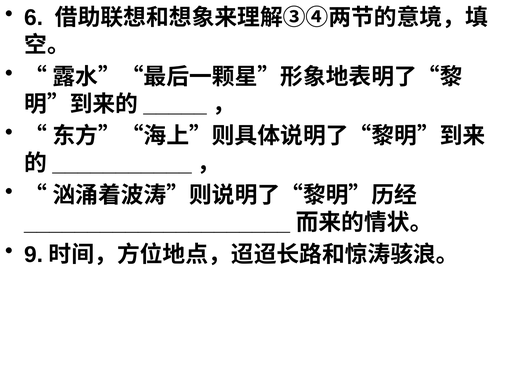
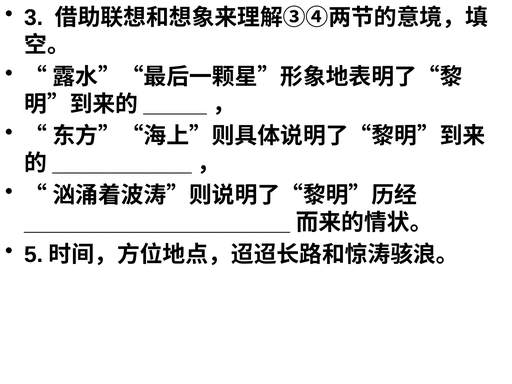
6: 6 -> 3
9: 9 -> 5
